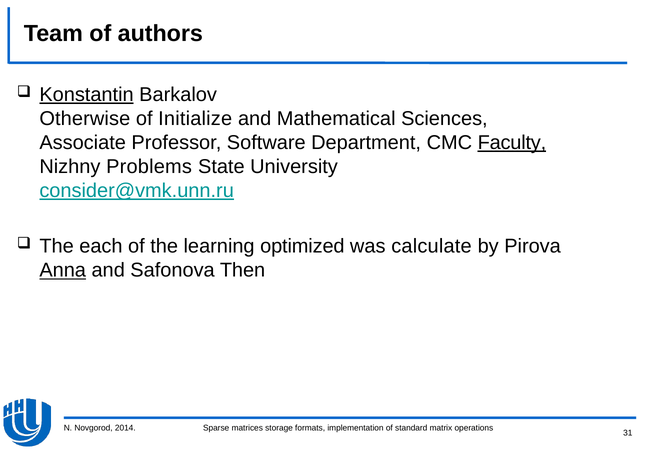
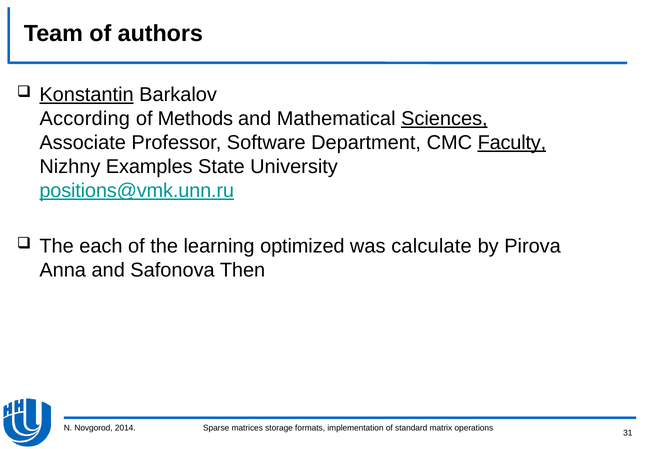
Otherwise: Otherwise -> According
Initialize: Initialize -> Methods
Sciences underline: none -> present
Problems: Problems -> Examples
consider@vmk.unn.ru: consider@vmk.unn.ru -> positions@vmk.unn.ru
Anna underline: present -> none
